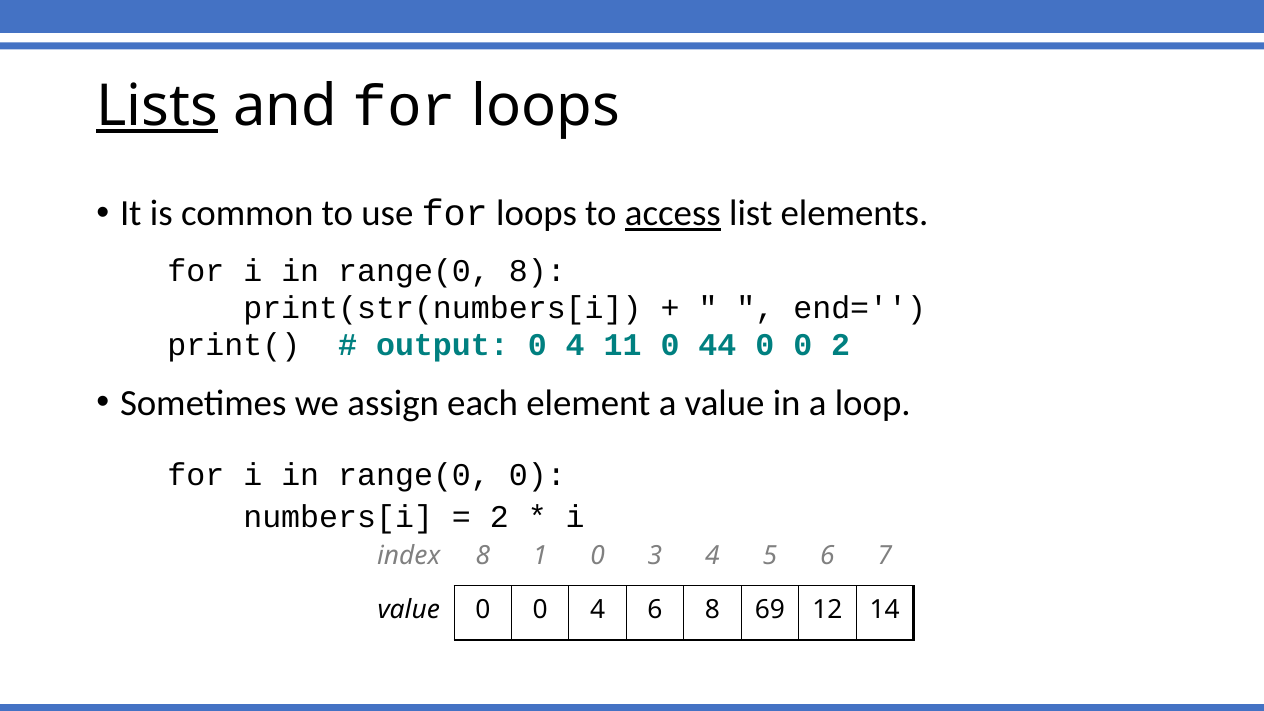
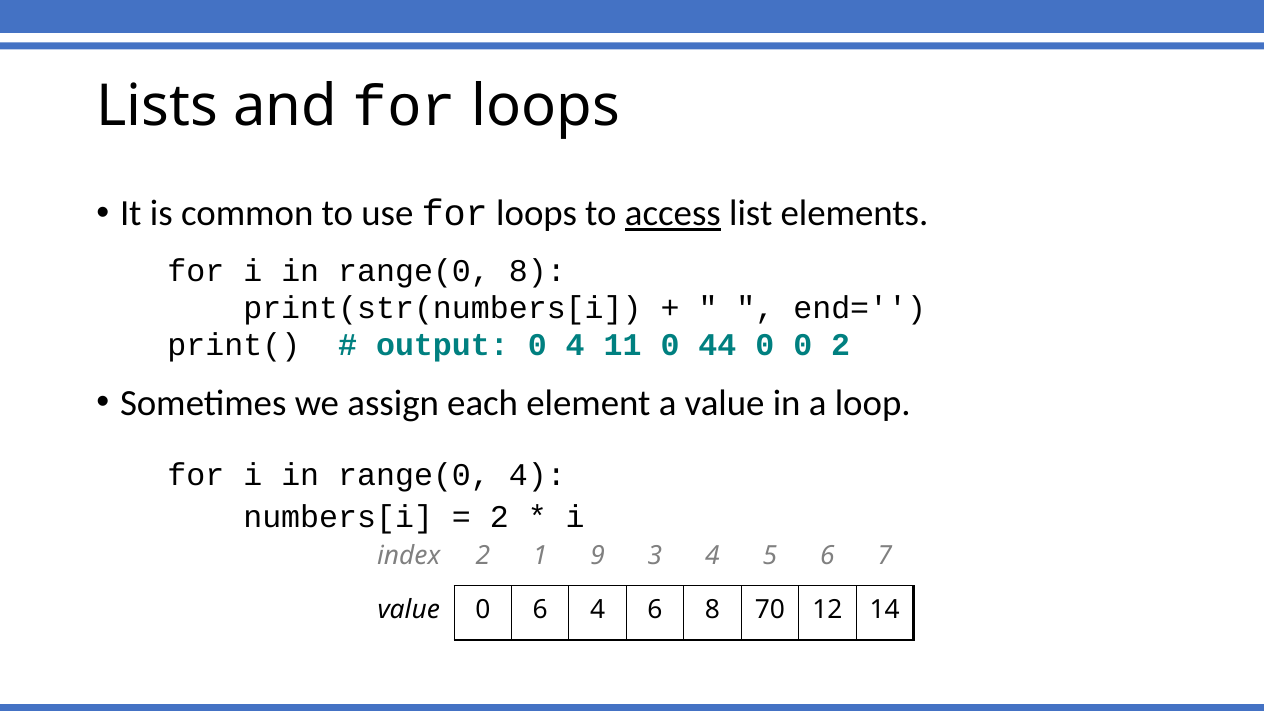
Lists underline: present -> none
range(0 0: 0 -> 4
index 8: 8 -> 2
1 0: 0 -> 9
value 0 0: 0 -> 6
69: 69 -> 70
